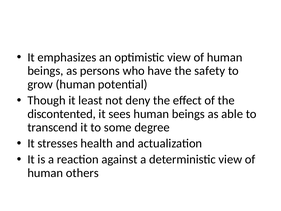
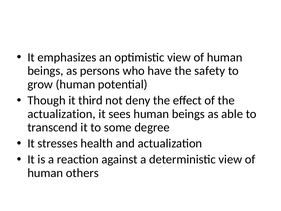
least: least -> third
discontented at (62, 114): discontented -> actualization
